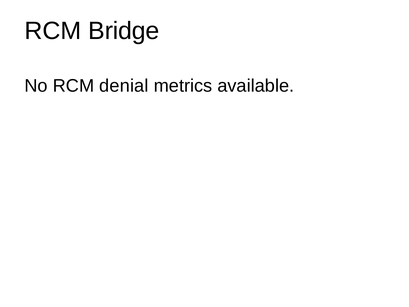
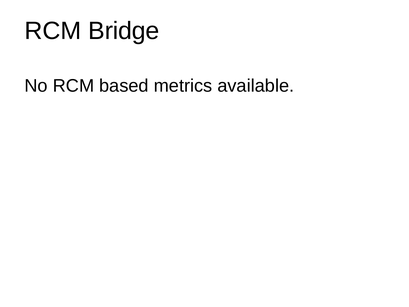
denial: denial -> based
